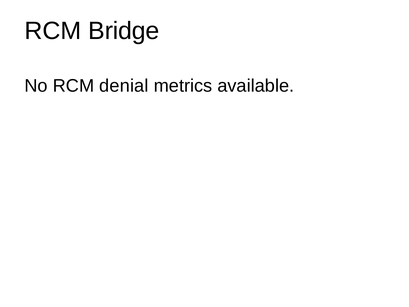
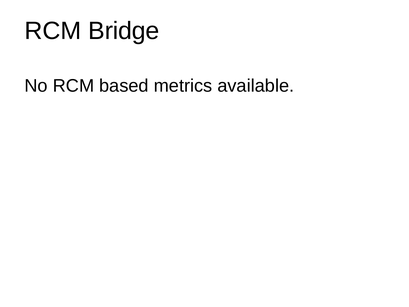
denial: denial -> based
